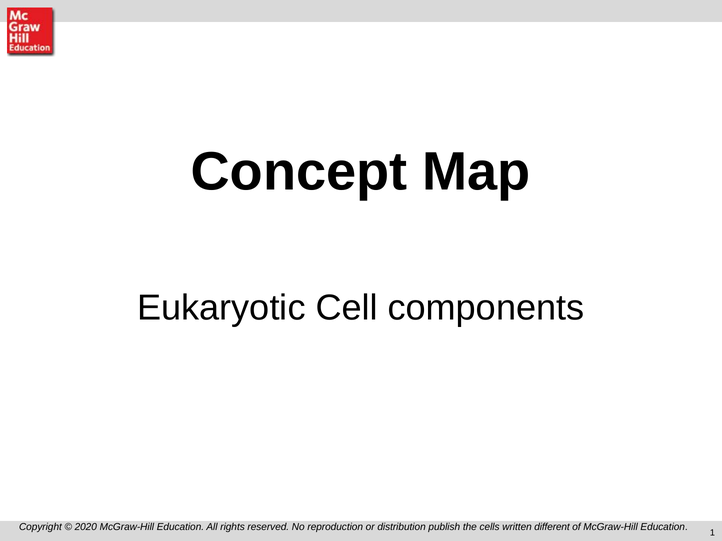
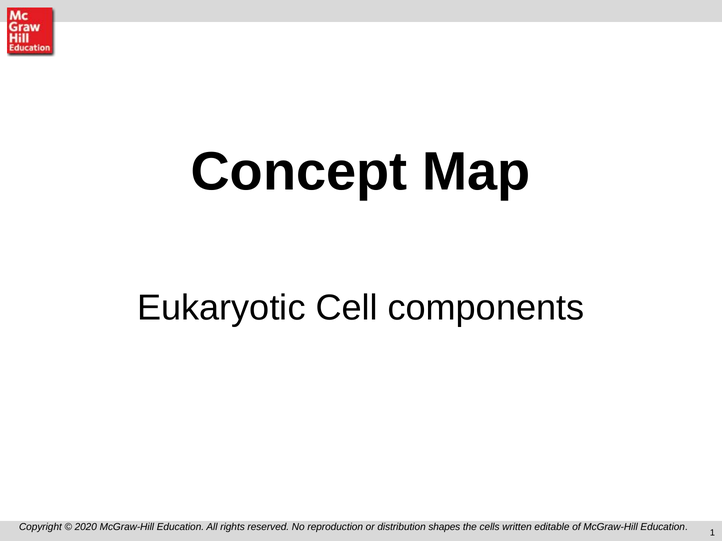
publish: publish -> shapes
different: different -> editable
